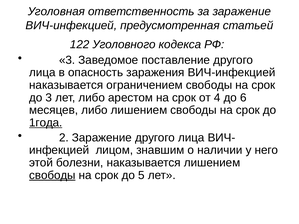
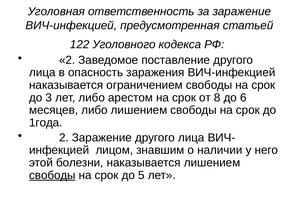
3 at (67, 60): 3 -> 2
4: 4 -> 8
1года underline: present -> none
